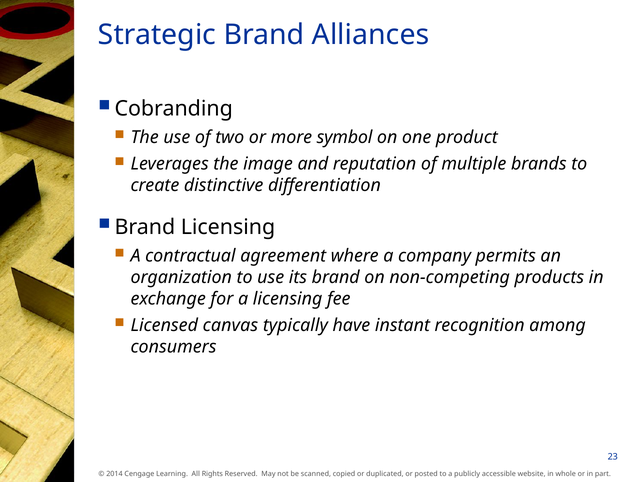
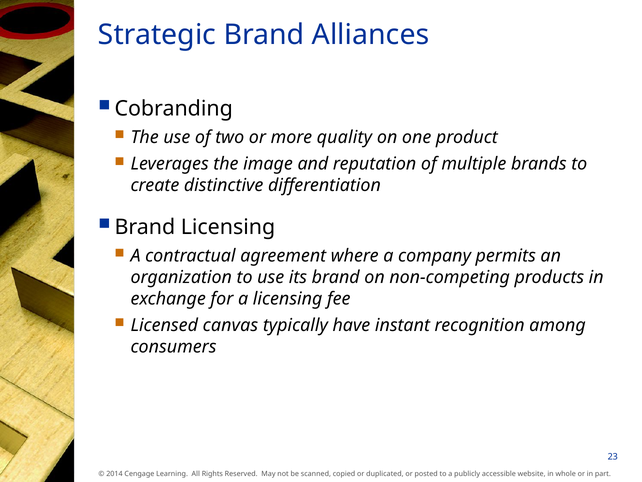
symbol: symbol -> quality
